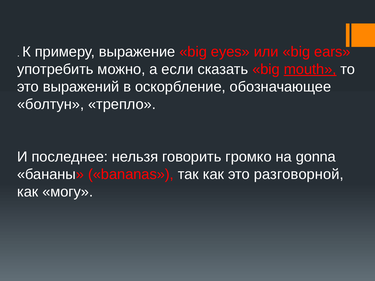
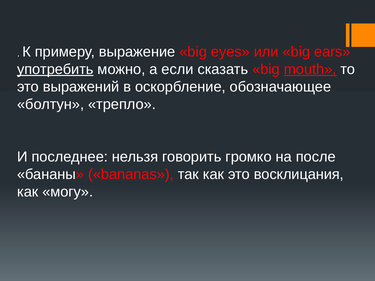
употребить underline: none -> present
gonna: gonna -> после
разговорной: разговорной -> восклицания
